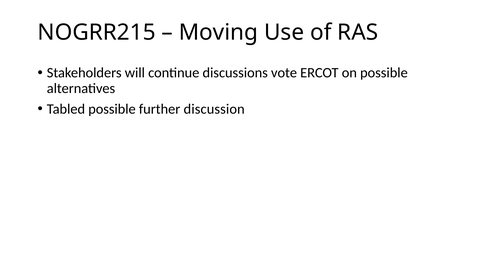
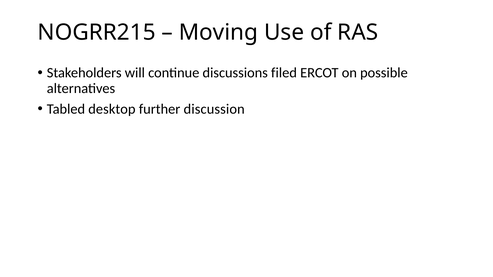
vote: vote -> filed
Tabled possible: possible -> desktop
